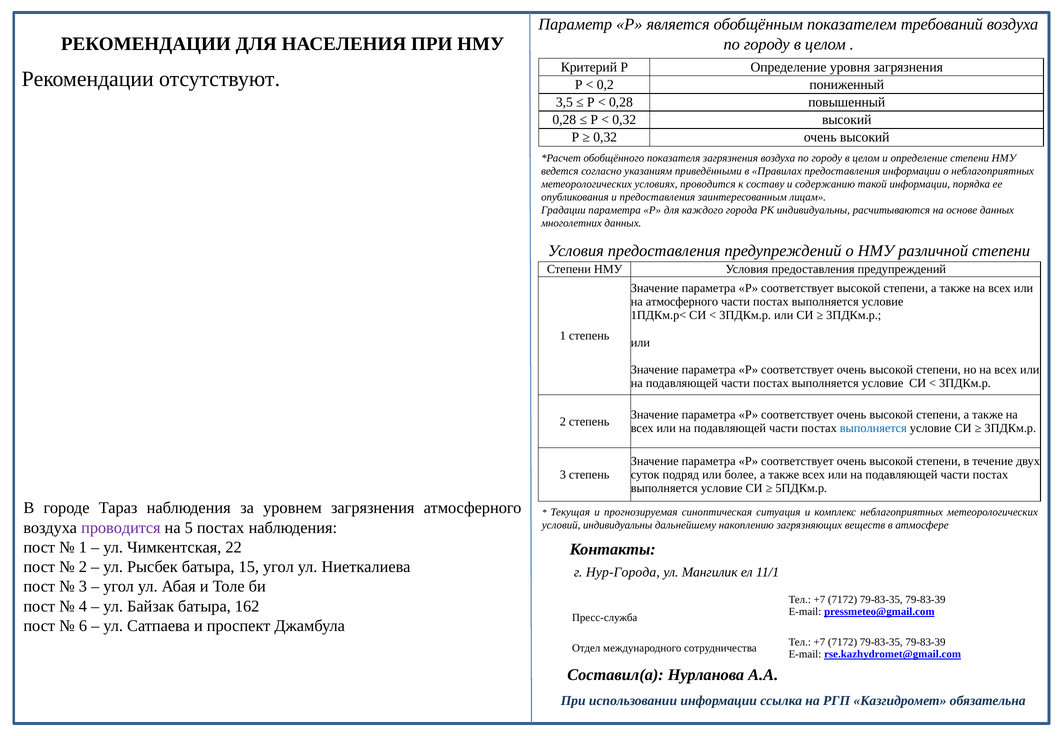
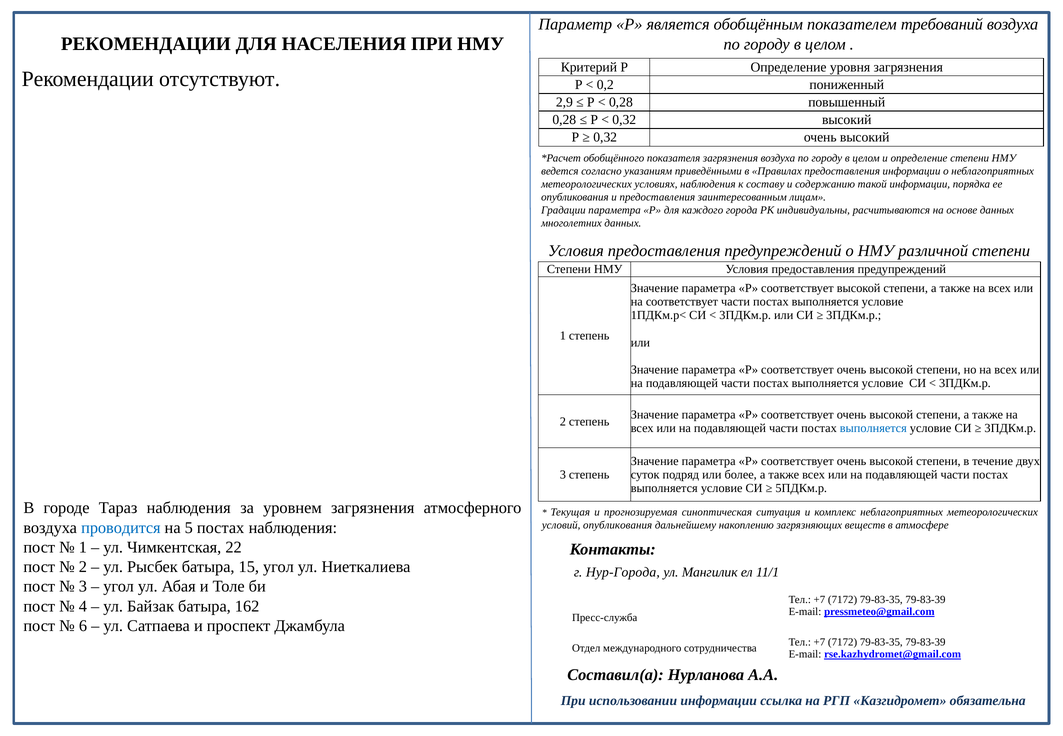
3,5: 3,5 -> 2,9
условиях проводится: проводится -> наблюдения
на атмосферного: атмосферного -> соответствует
проводится at (121, 528) colour: purple -> blue
условий индивидуальны: индивидуальны -> опубликования
